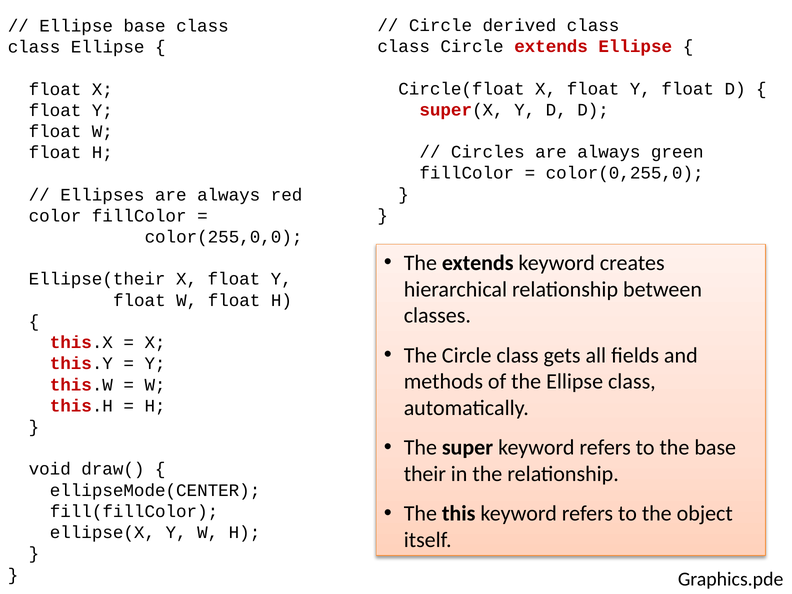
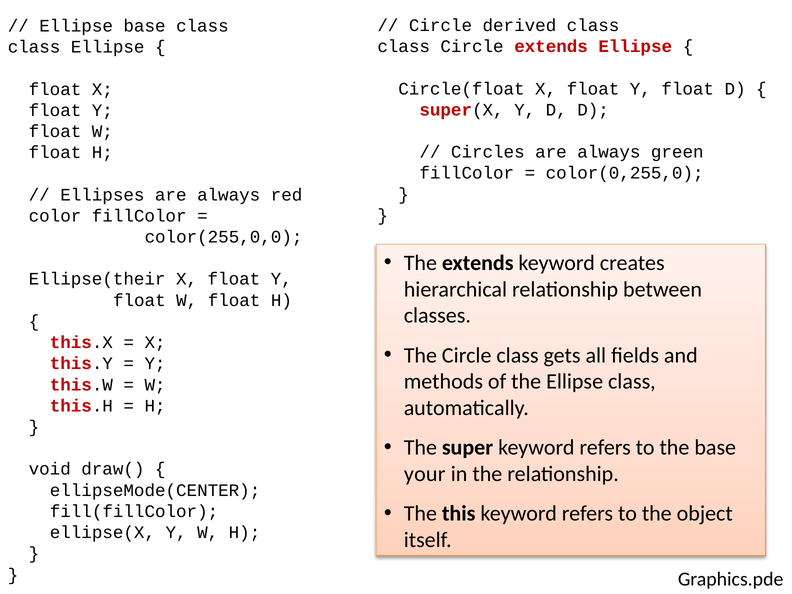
their: their -> your
